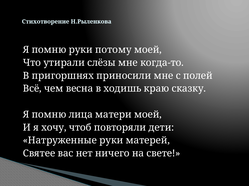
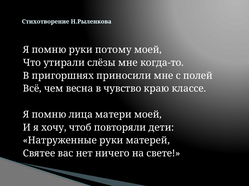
ходишь: ходишь -> чувство
сказку: сказку -> классе
